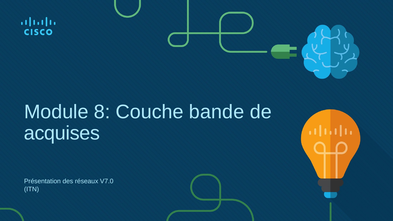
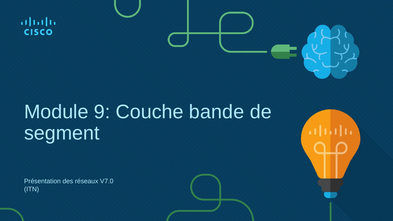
8: 8 -> 9
acquises: acquises -> segment
